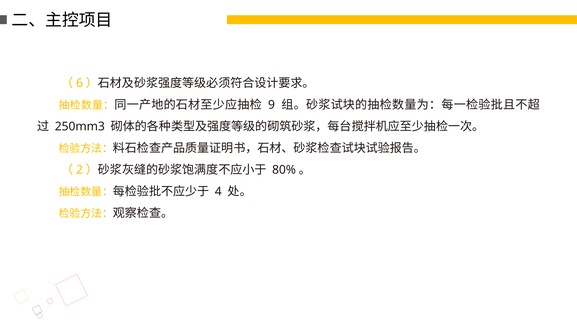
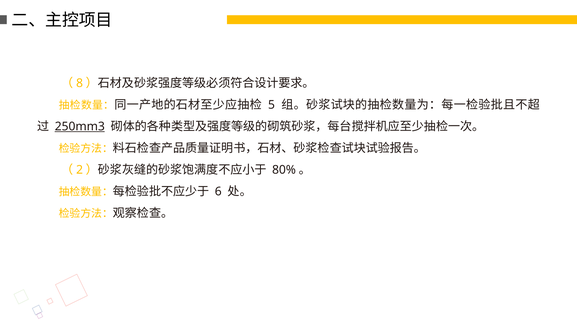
6: 6 -> 8
9: 9 -> 5
250mm3 underline: none -> present
4: 4 -> 6
